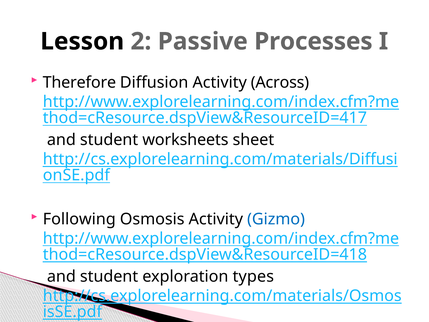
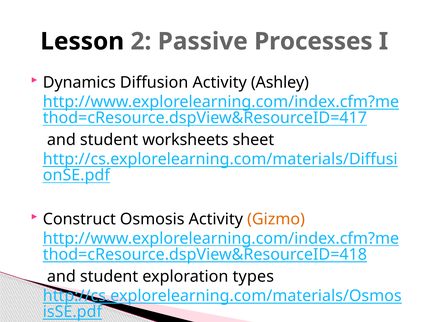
Therefore: Therefore -> Dynamics
Across: Across -> Ashley
Following: Following -> Construct
Gizmo colour: blue -> orange
